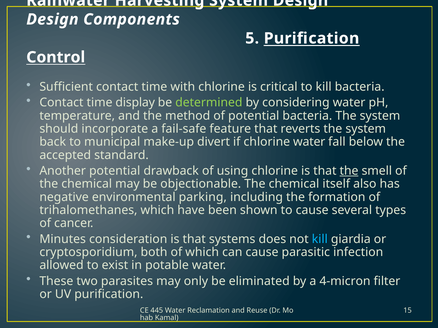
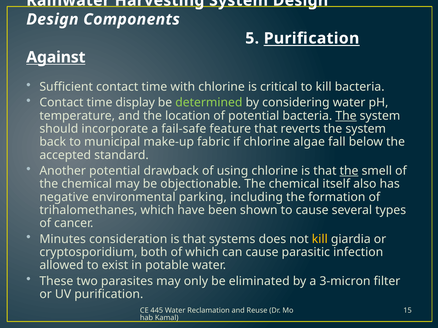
Control: Control -> Against
method: method -> location
The at (346, 116) underline: none -> present
divert: divert -> fabric
chlorine water: water -> algae
kill at (320, 239) colour: light blue -> yellow
4-micron: 4-micron -> 3-micron
